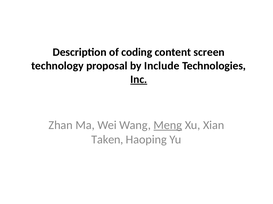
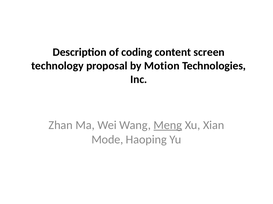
Include: Include -> Motion
Inc underline: present -> none
Taken: Taken -> Mode
